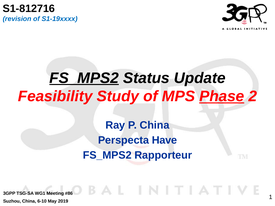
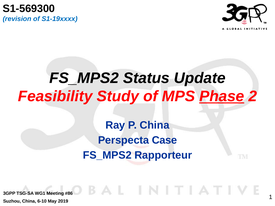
S1-812716: S1-812716 -> S1-569300
FS_MPS2 at (84, 78) underline: present -> none
Have: Have -> Case
